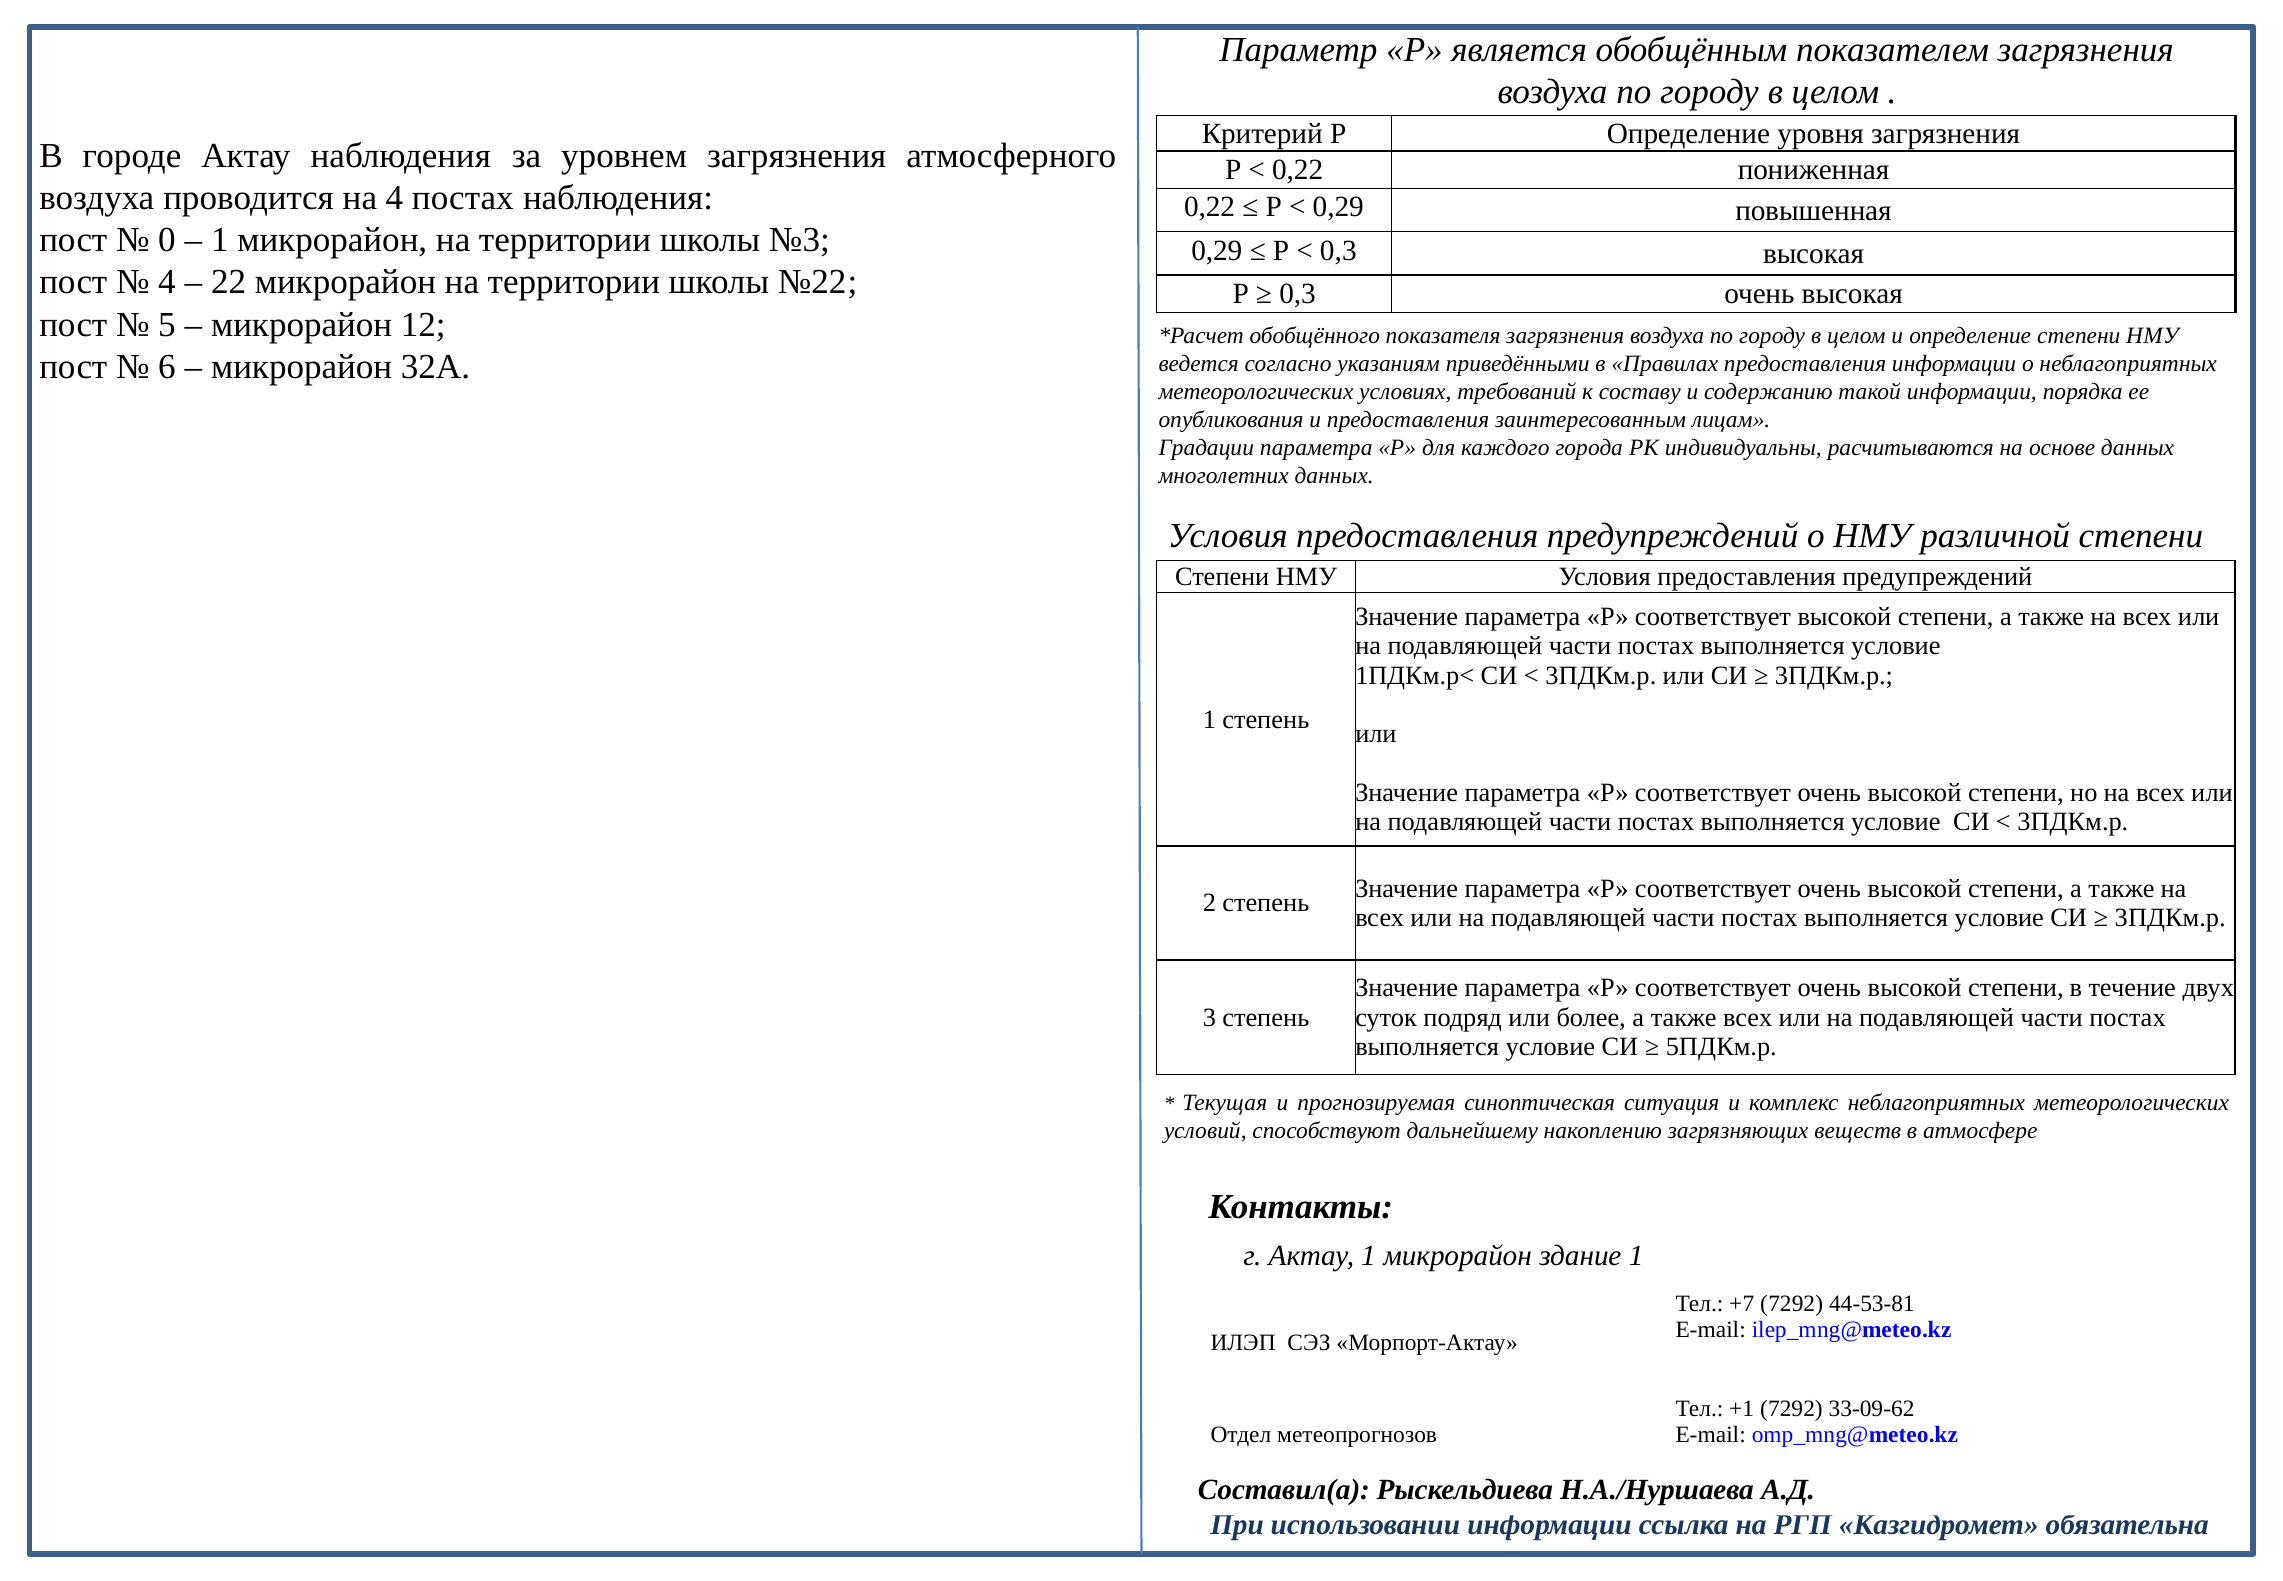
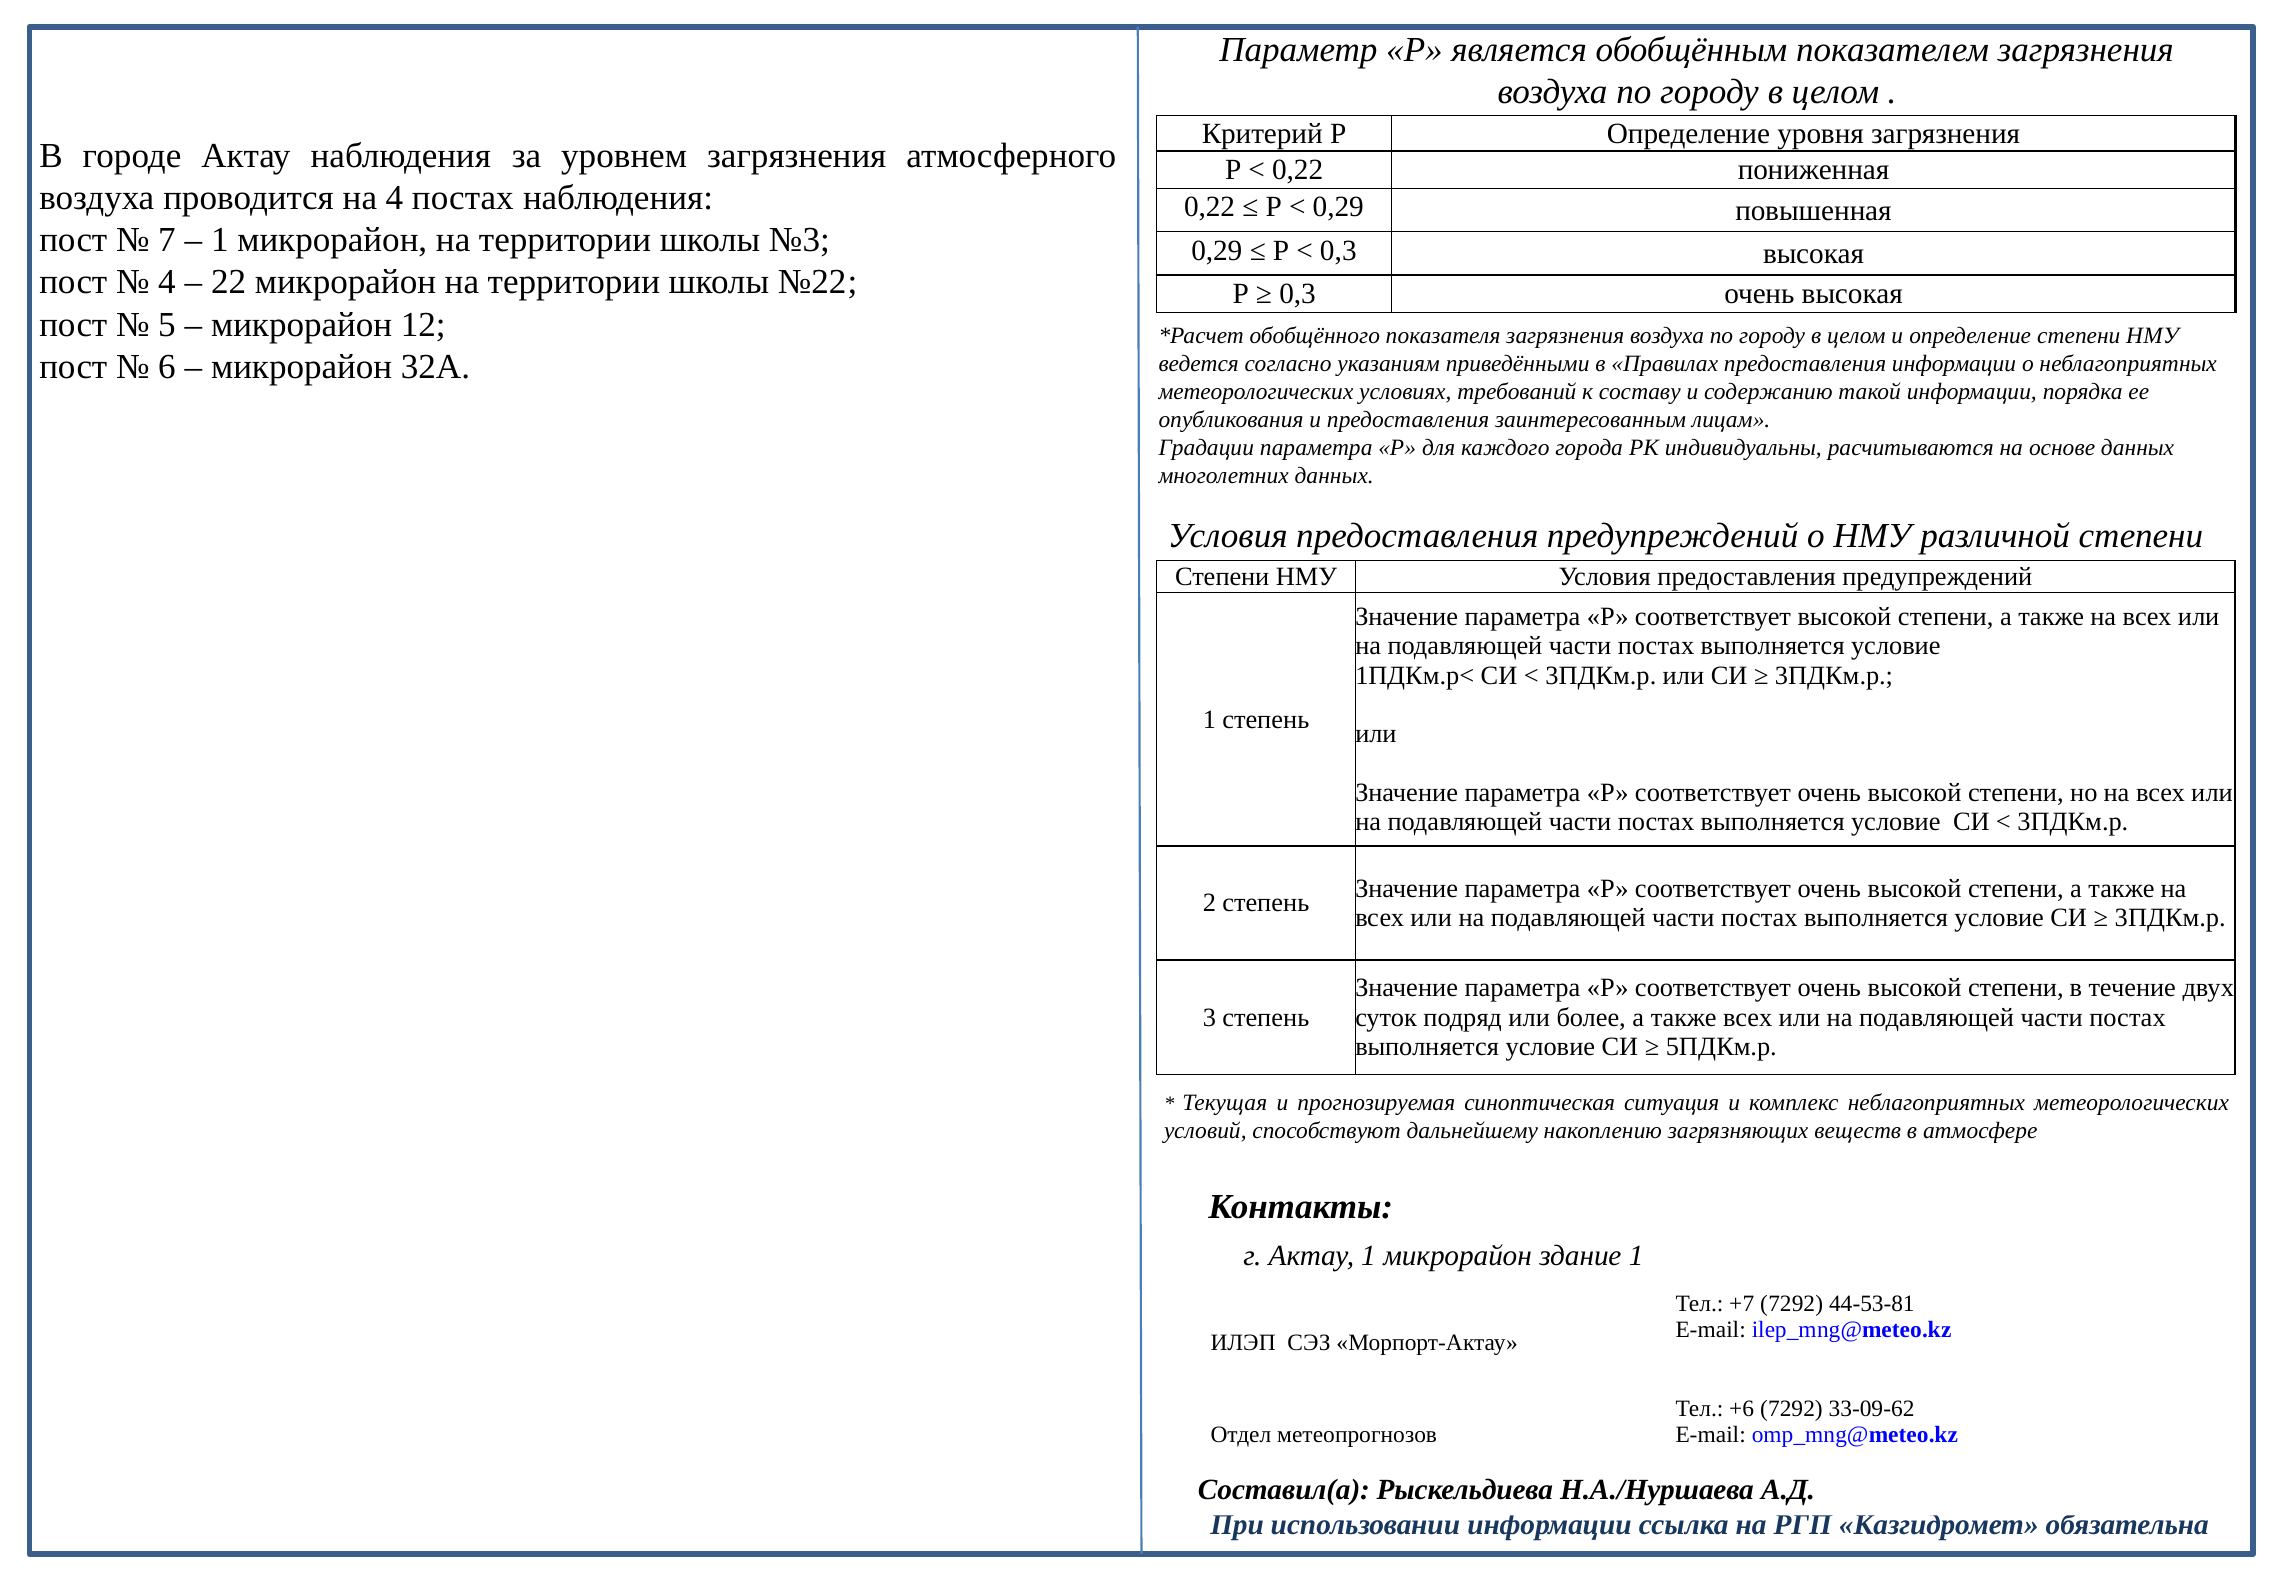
0: 0 -> 7
+1: +1 -> +6
